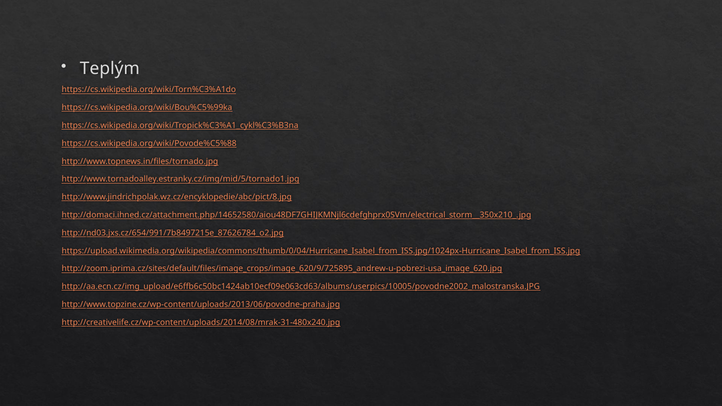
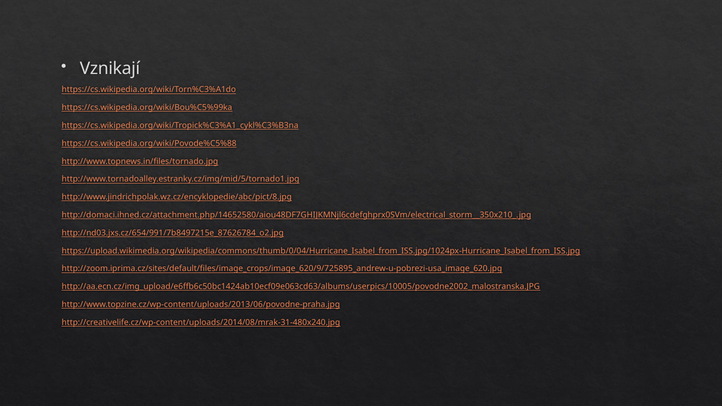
Teplým: Teplým -> Vznikají
